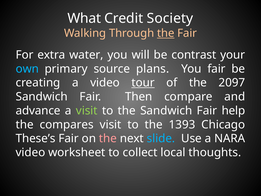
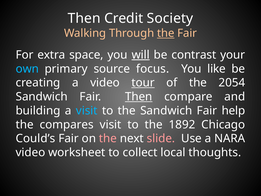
What at (84, 18): What -> Then
water: water -> space
will underline: none -> present
plans: plans -> focus
You fair: fair -> like
2097: 2097 -> 2054
Then at (139, 97) underline: none -> present
advance: advance -> building
visit at (87, 110) colour: light green -> light blue
1393: 1393 -> 1892
These’s: These’s -> Could’s
slide colour: light blue -> pink
